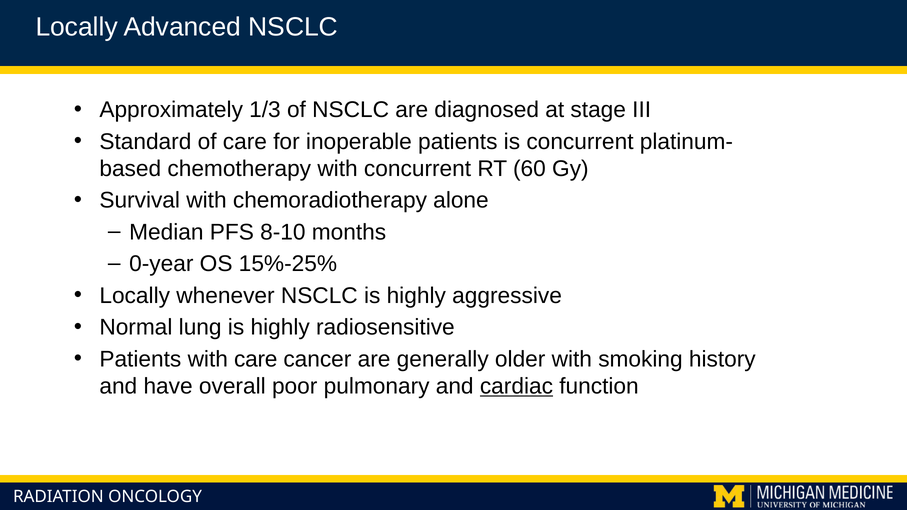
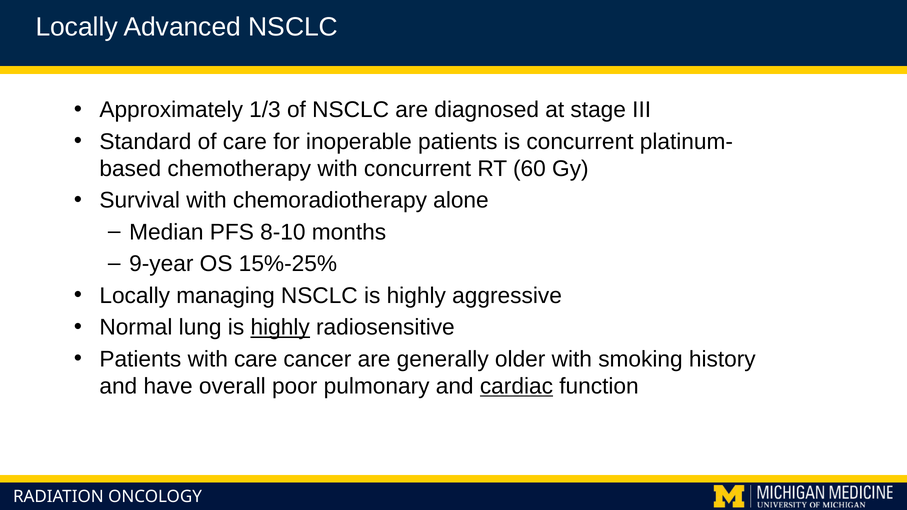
0-year: 0-year -> 9-year
whenever: whenever -> managing
highly at (280, 327) underline: none -> present
